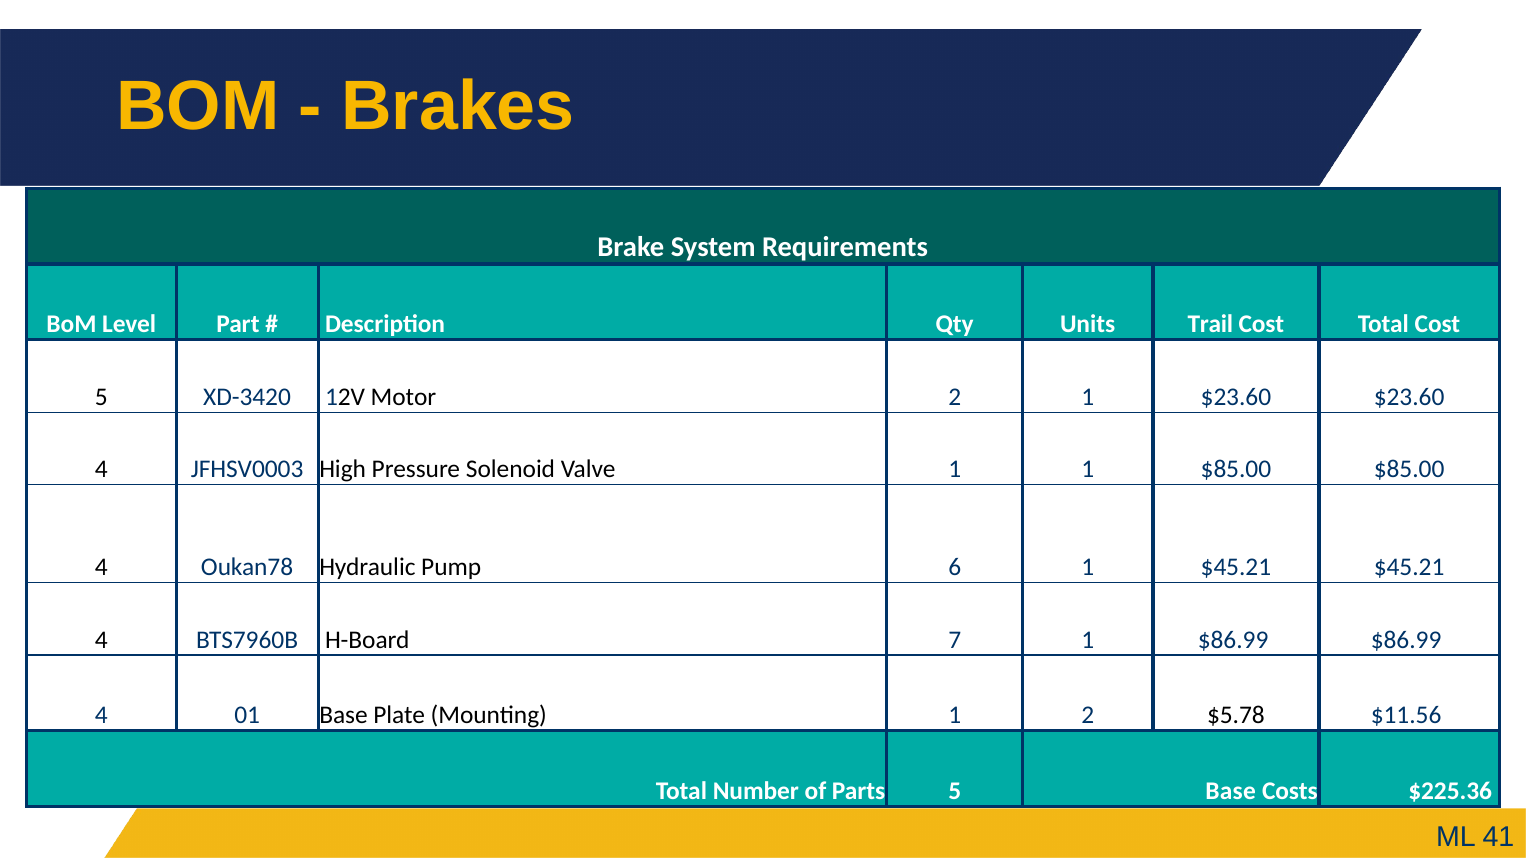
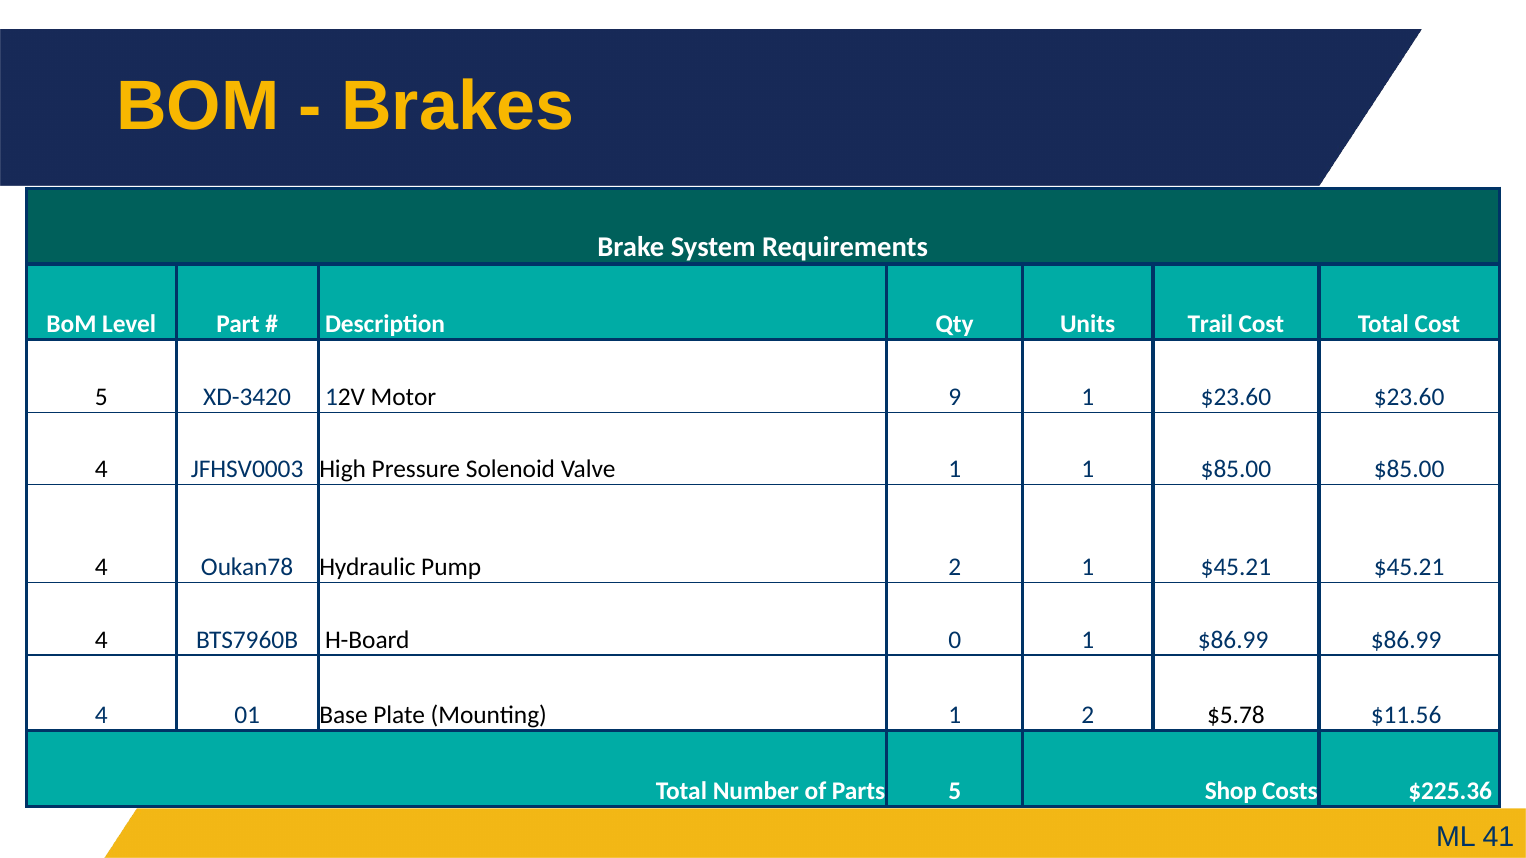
Motor 2: 2 -> 9
Pump 6: 6 -> 2
7: 7 -> 0
5 Base: Base -> Shop
